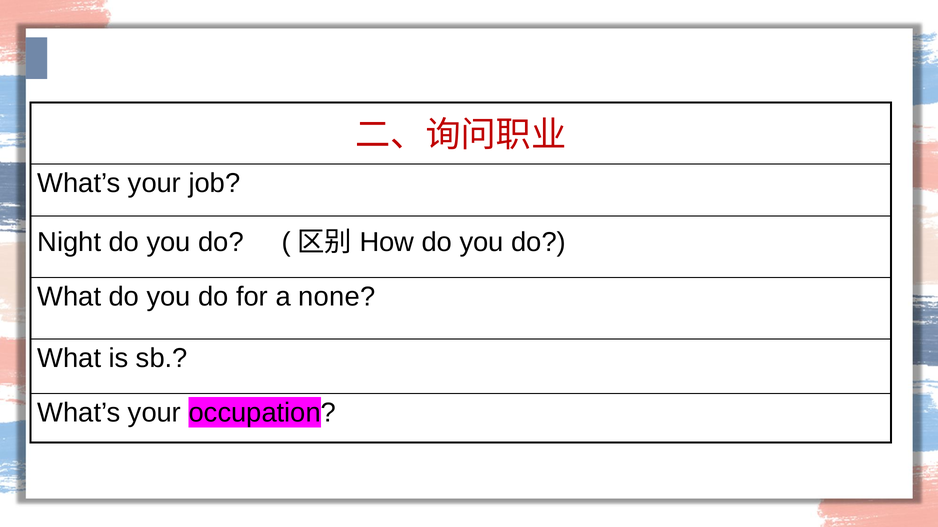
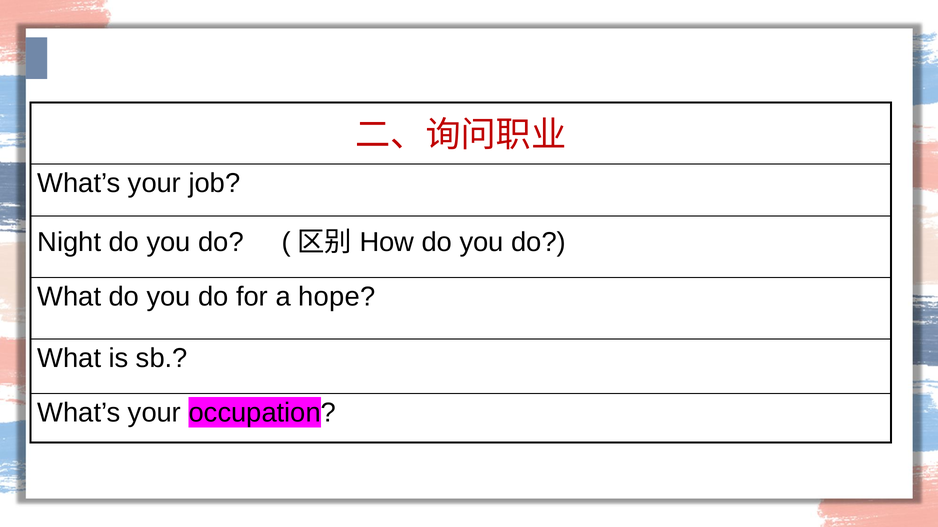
none: none -> hope
